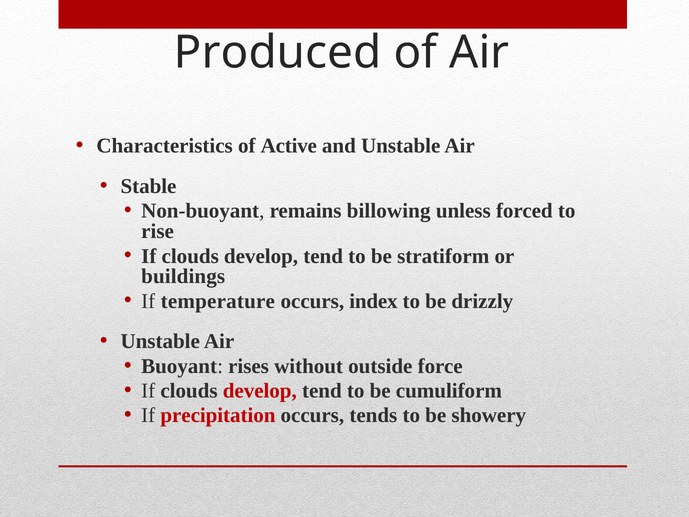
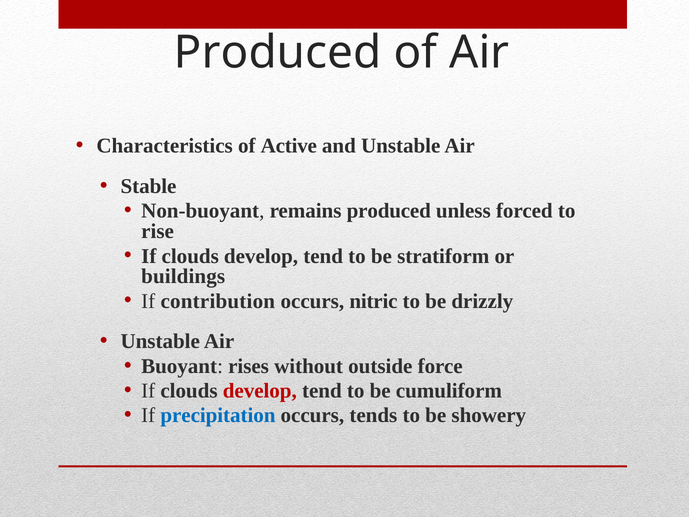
remains billowing: billowing -> produced
temperature: temperature -> contribution
index: index -> nitric
precipitation colour: red -> blue
